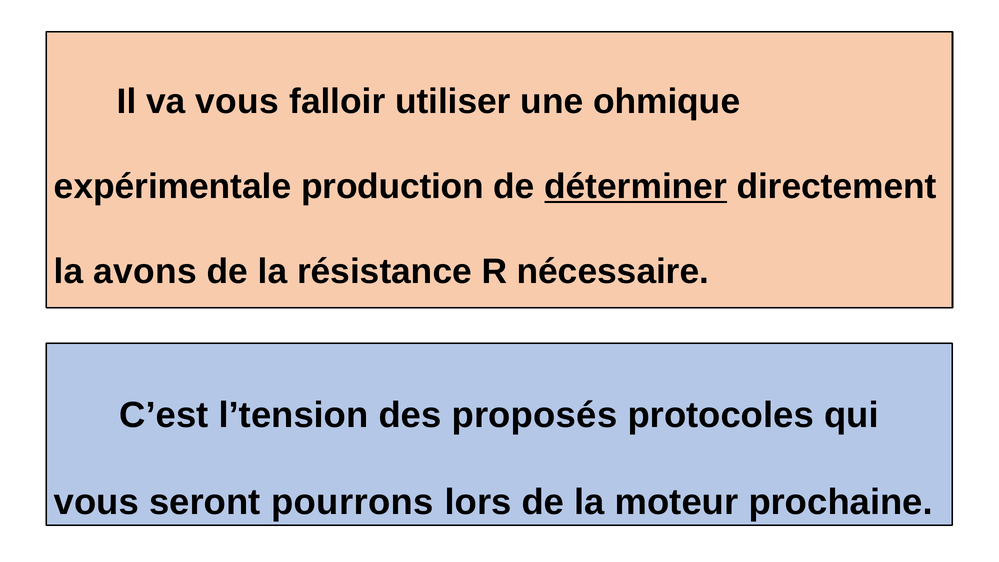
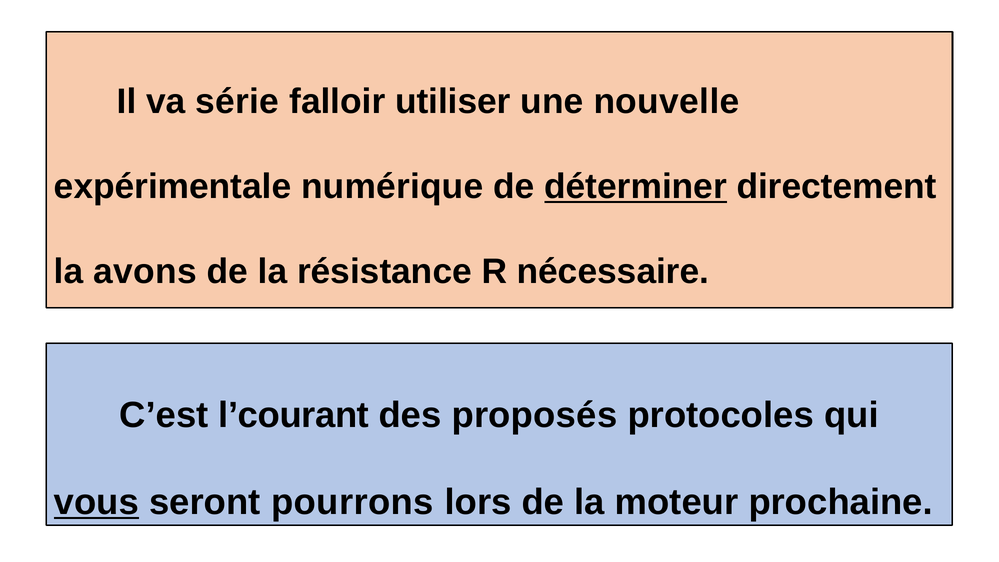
va vous: vous -> série
ohmique: ohmique -> nouvelle
production: production -> numérique
l’tension: l’tension -> l’courant
vous at (96, 502) underline: none -> present
